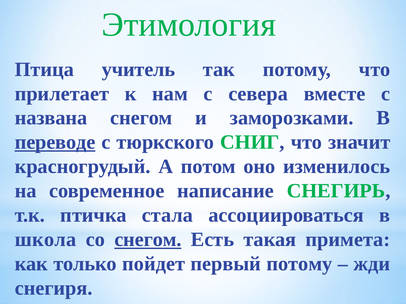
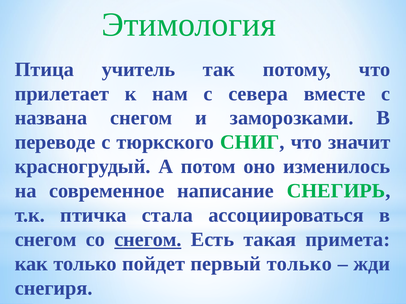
переводе underline: present -> none
школа at (46, 240): школа -> снегом
первый потому: потому -> только
